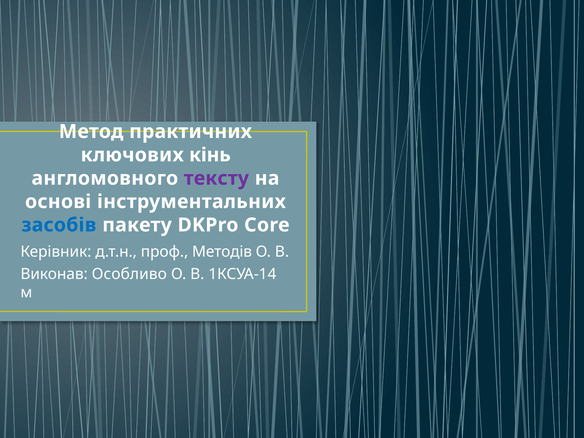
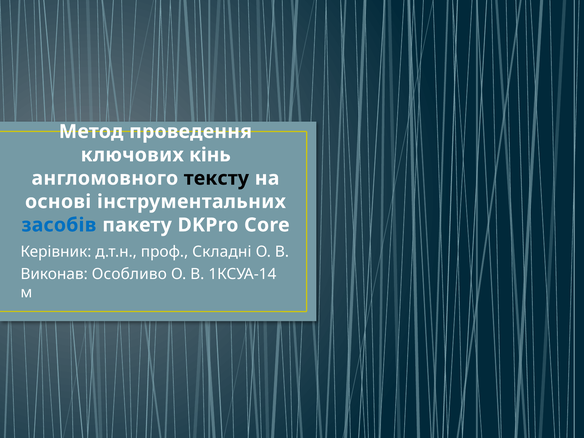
практичних: практичних -> проведення
тексту colour: purple -> black
Методів: Методів -> Складні
